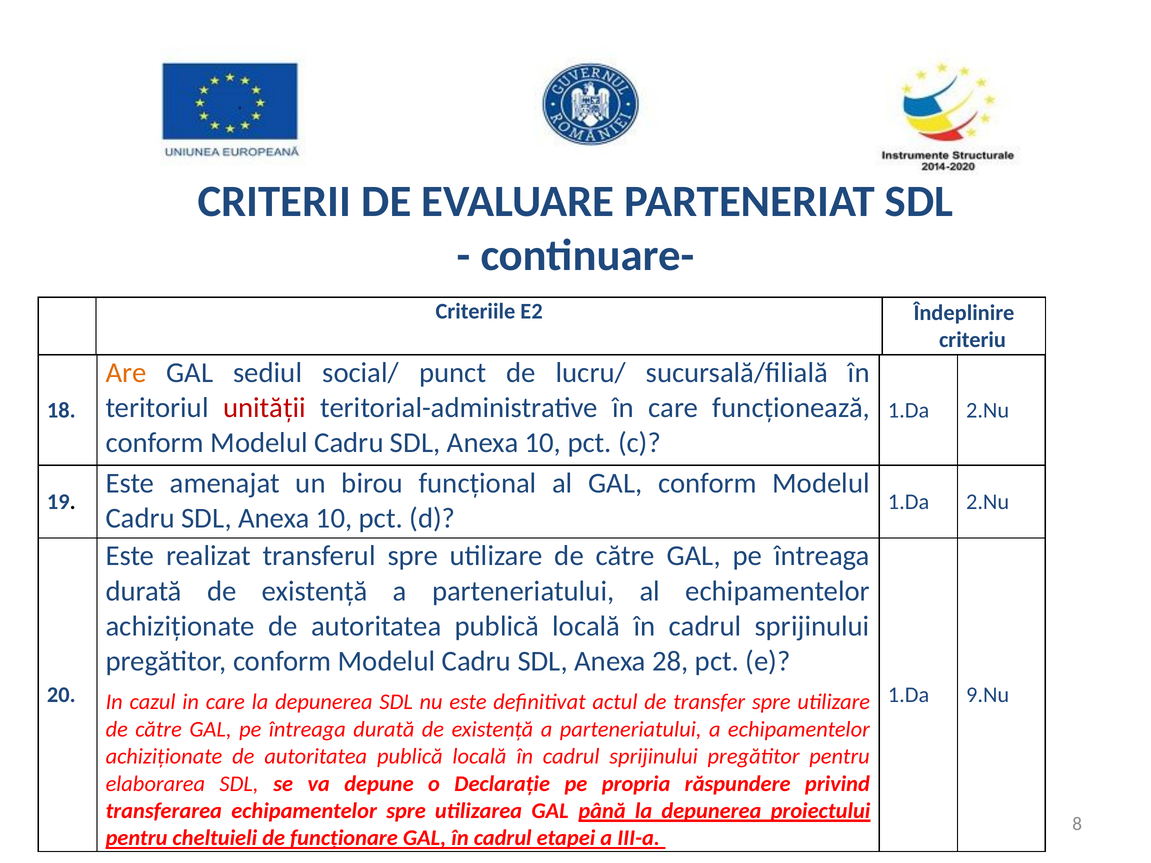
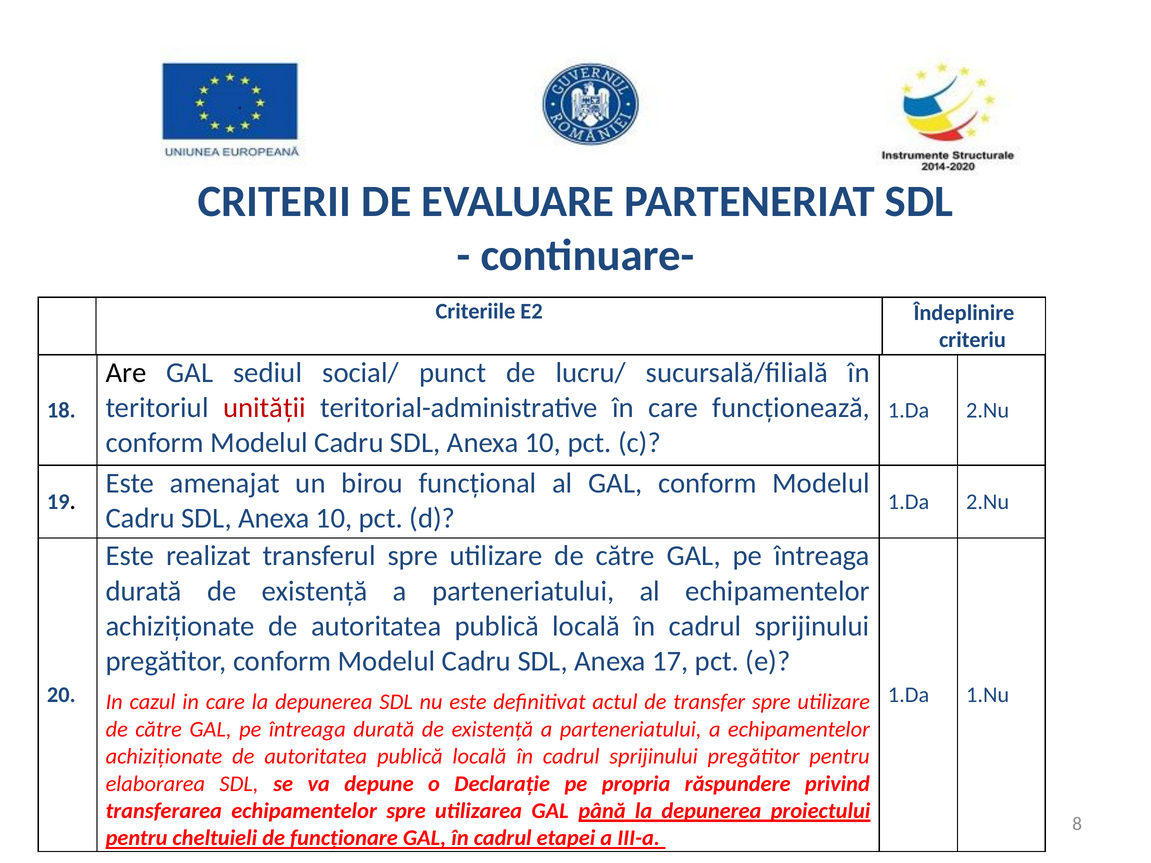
Are colour: orange -> black
28: 28 -> 17
9.Nu: 9.Nu -> 1.Nu
